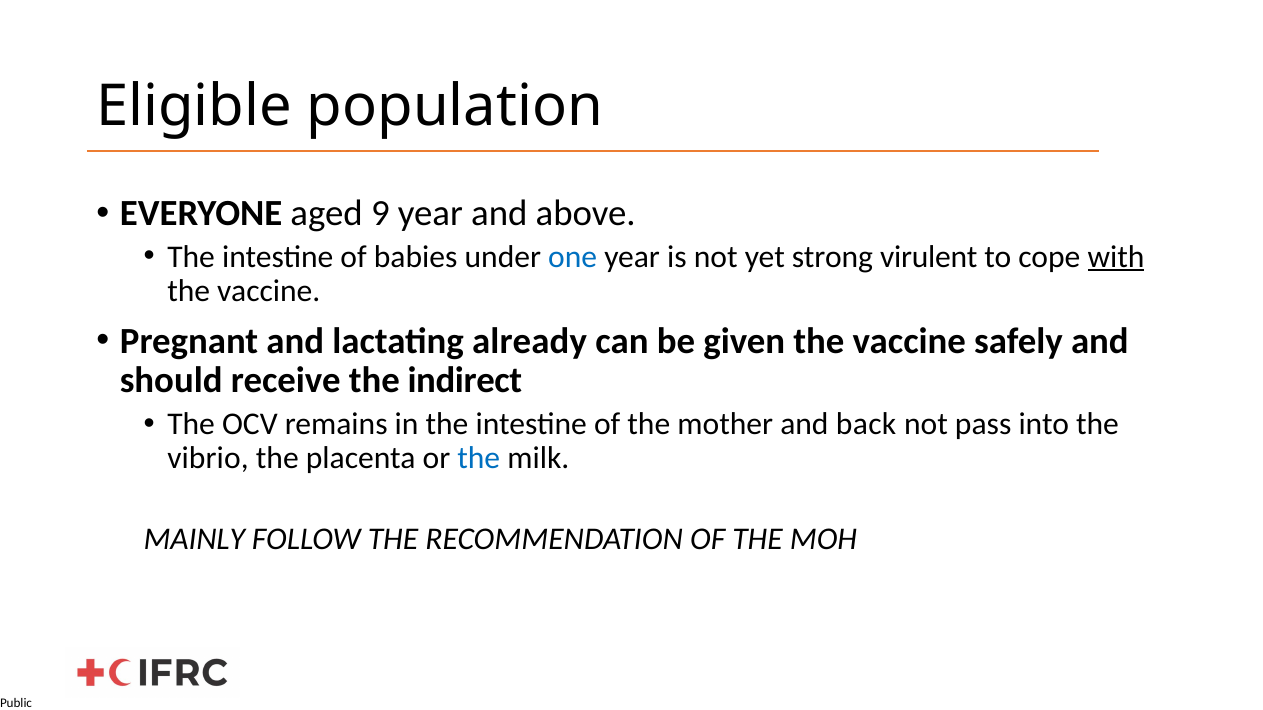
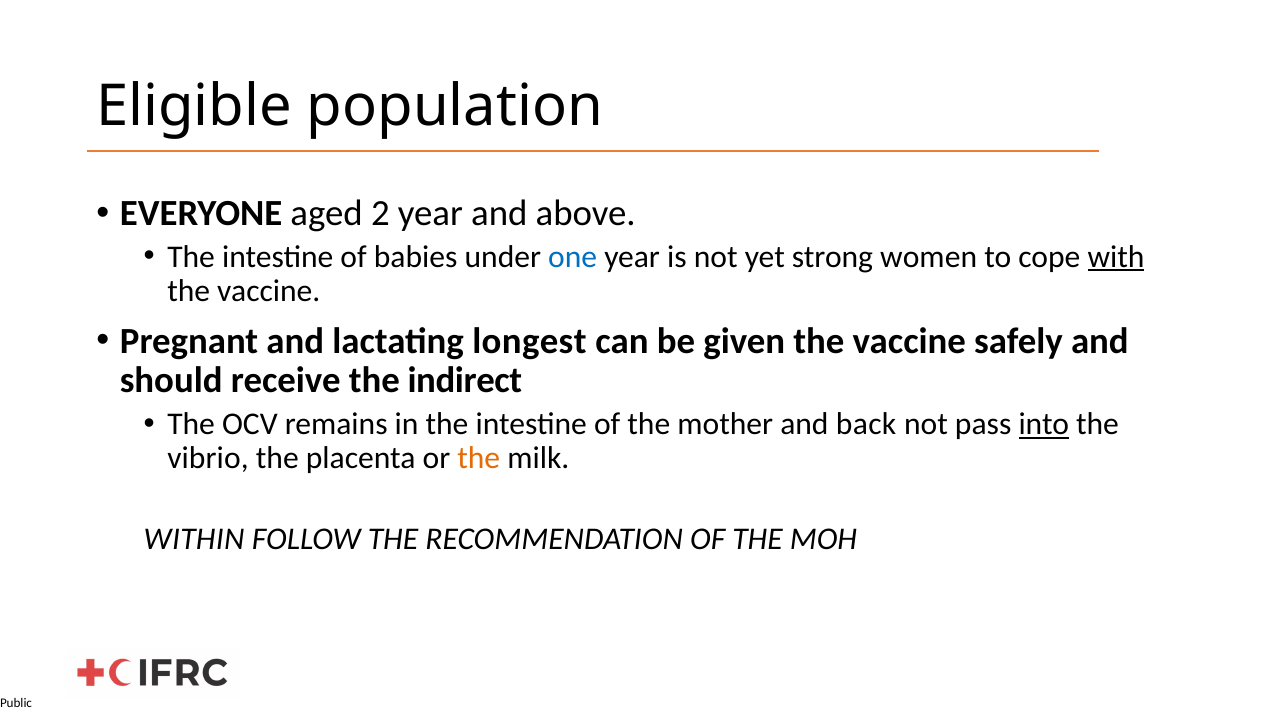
9: 9 -> 2
virulent: virulent -> women
already: already -> longest
into underline: none -> present
the at (479, 458) colour: blue -> orange
MAINLY: MAINLY -> WITHIN
